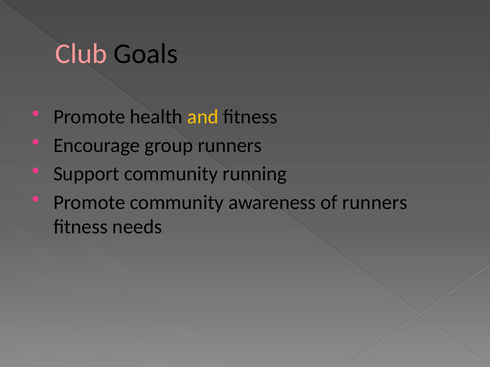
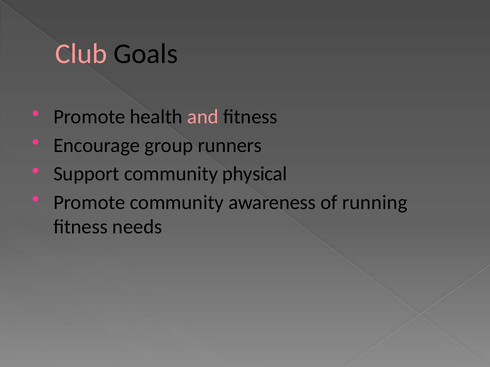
and colour: yellow -> pink
running: running -> physical
of runners: runners -> running
